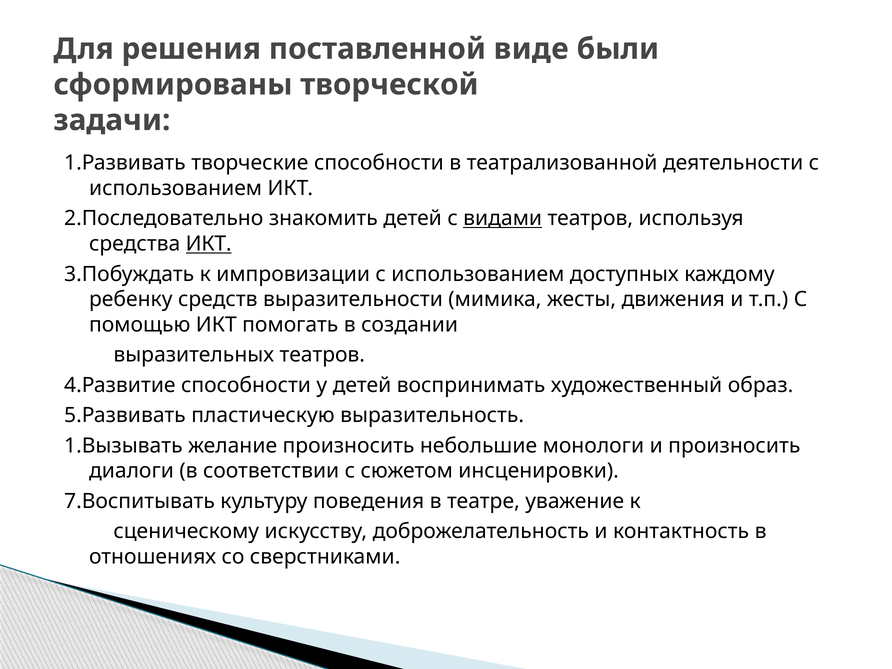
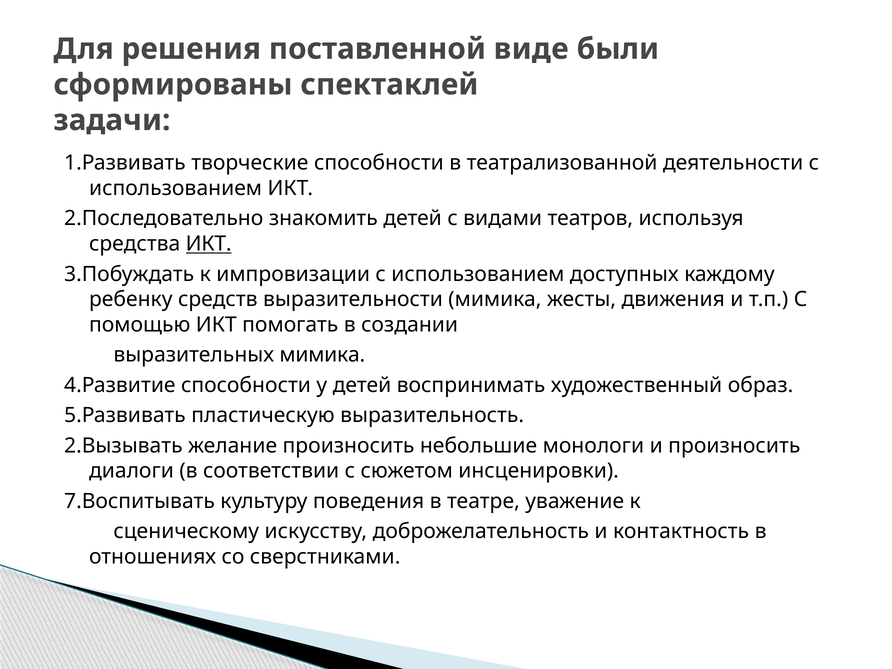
творческой: творческой -> спектаклей
видами underline: present -> none
выразительных театров: театров -> мимика
1.Вызывать: 1.Вызывать -> 2.Вызывать
